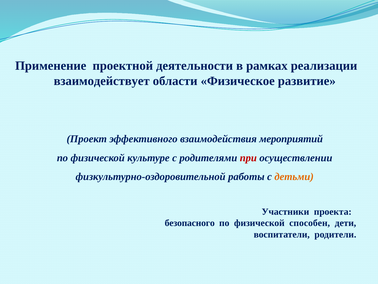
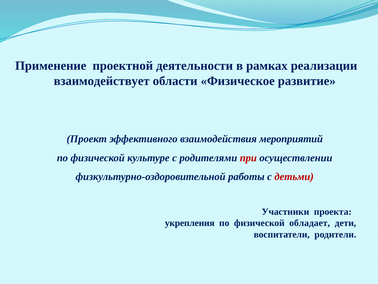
детьми colour: orange -> red
безопасного: безопасного -> укрепления
способен: способен -> обладает
